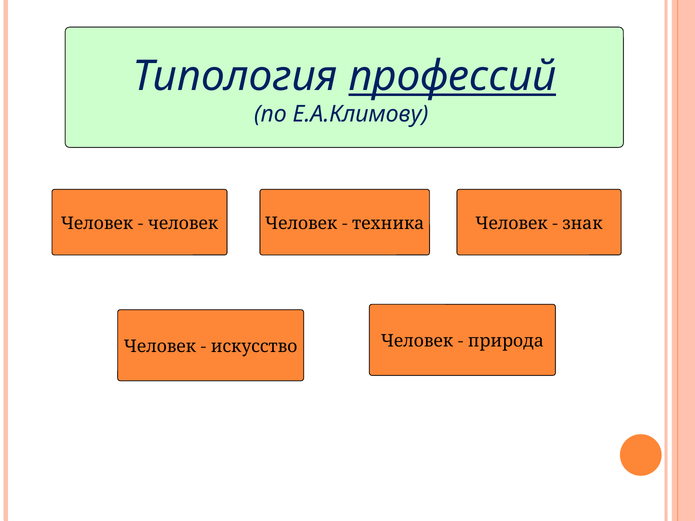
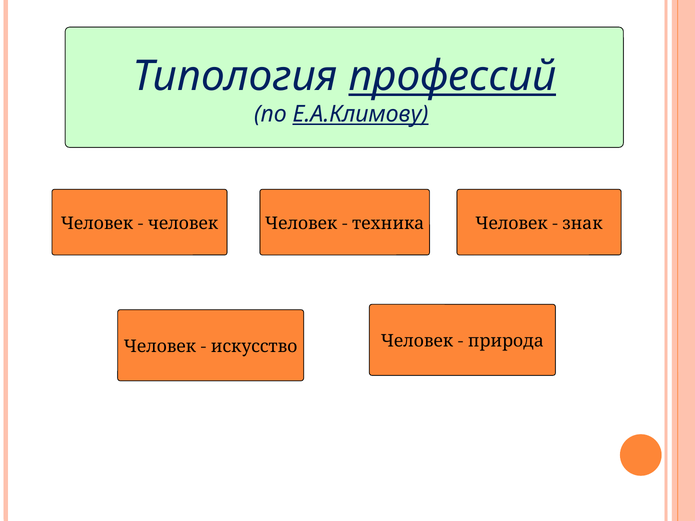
Е.А.Климову underline: none -> present
